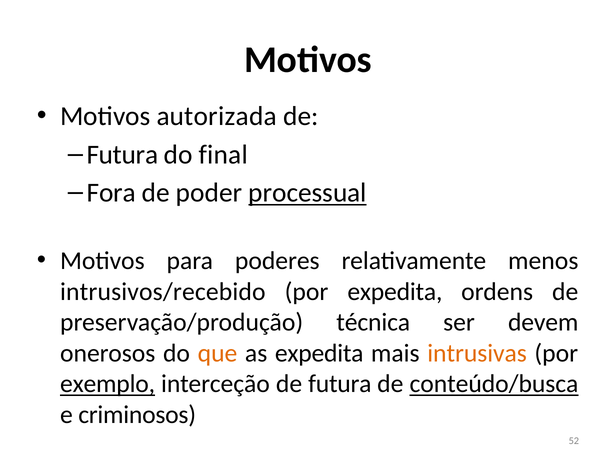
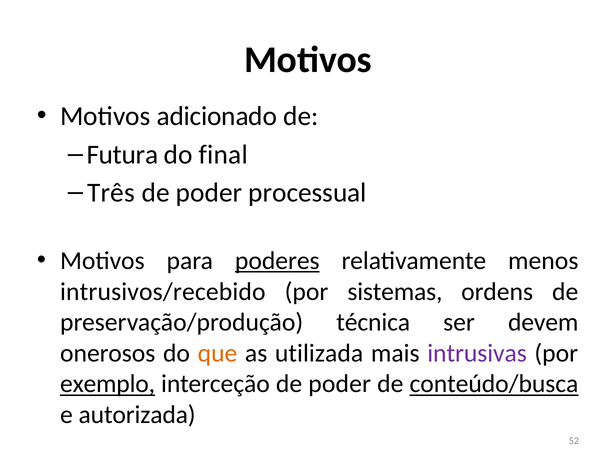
autorizada: autorizada -> adicionado
Fora: Fora -> Três
processual underline: present -> none
poderes underline: none -> present
por expedita: expedita -> sistemas
as expedita: expedita -> utilizada
intrusivas colour: orange -> purple
interceção de futura: futura -> poder
criminosos: criminosos -> autorizada
